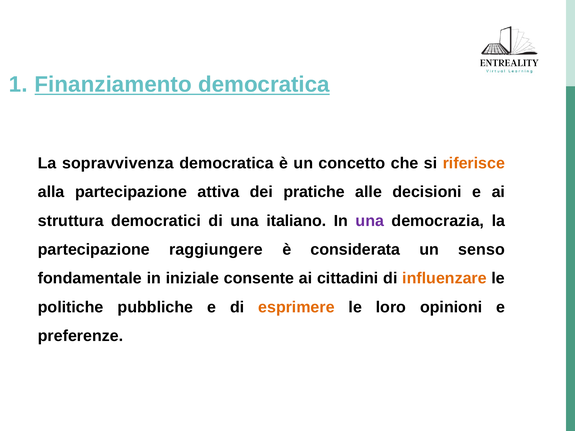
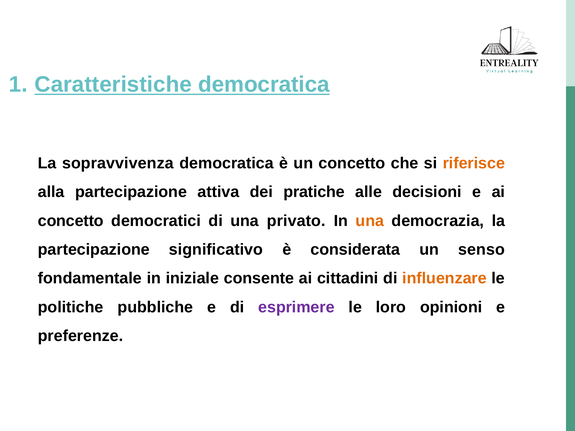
Finanziamento: Finanziamento -> Caratteristiche
struttura at (71, 221): struttura -> concetto
italiano: italiano -> privato
una at (370, 221) colour: purple -> orange
raggiungere: raggiungere -> significativo
esprimere colour: orange -> purple
